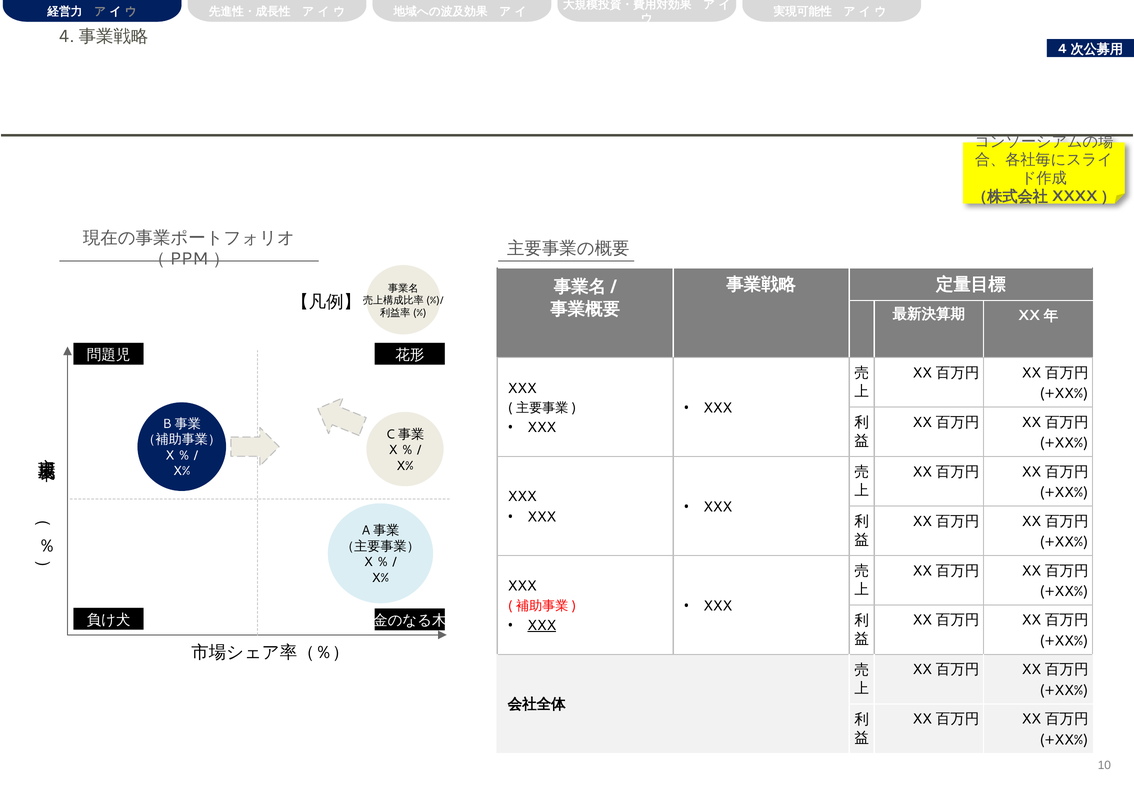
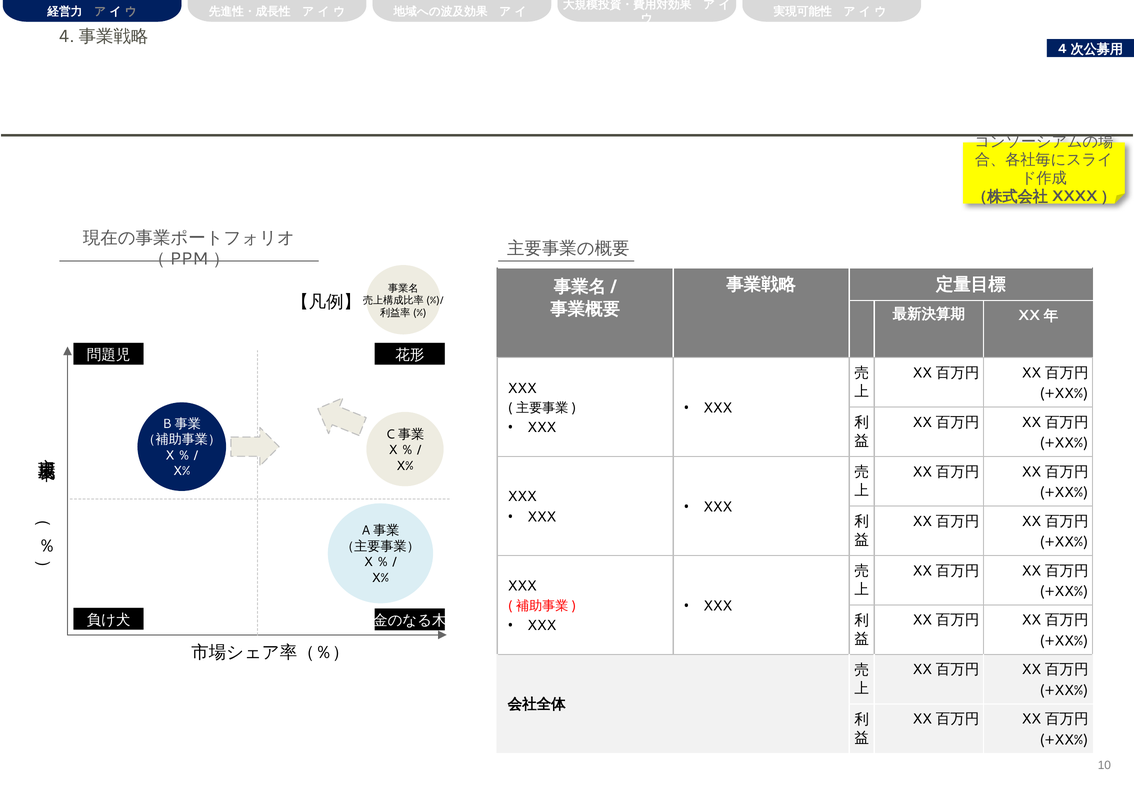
XXX at (542, 625) underline: present -> none
